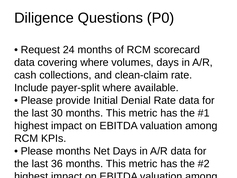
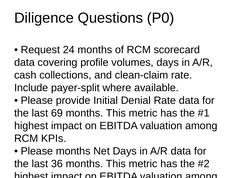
covering where: where -> profile
30: 30 -> 69
